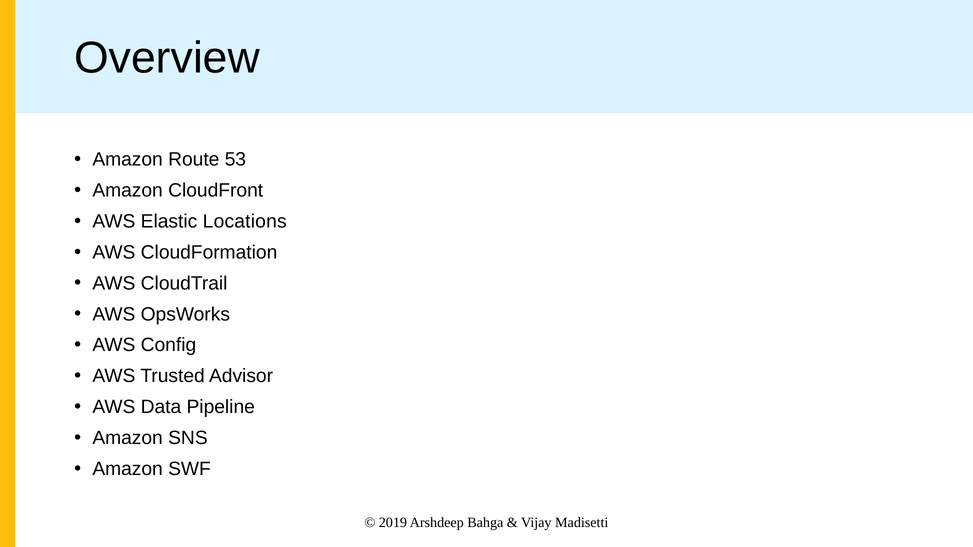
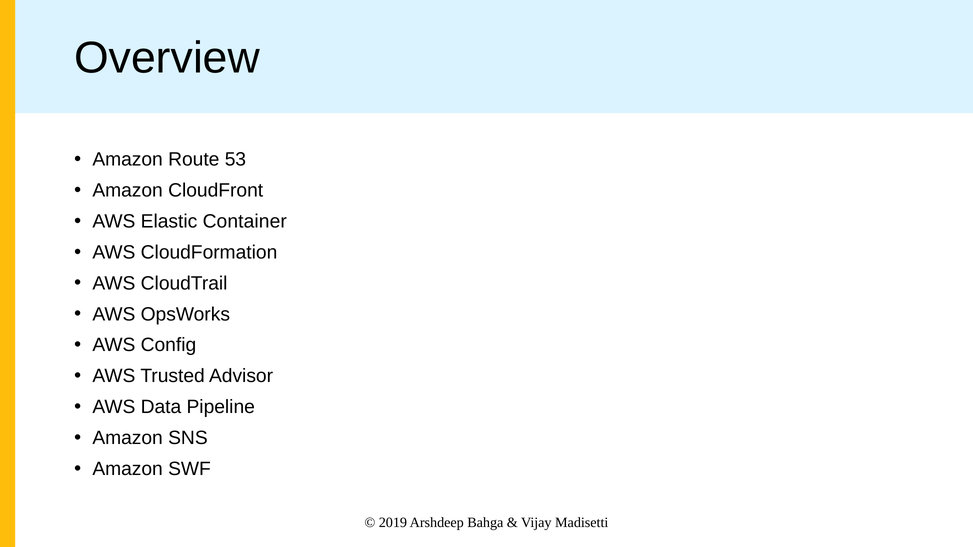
Locations: Locations -> Container
